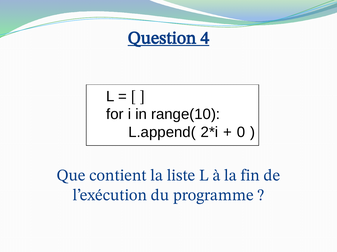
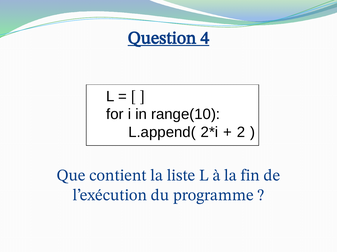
0: 0 -> 2
